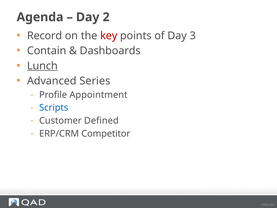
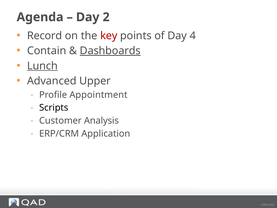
3: 3 -> 4
Dashboards underline: none -> present
Series: Series -> Upper
Scripts colour: blue -> black
Defined: Defined -> Analysis
Competitor: Competitor -> Application
